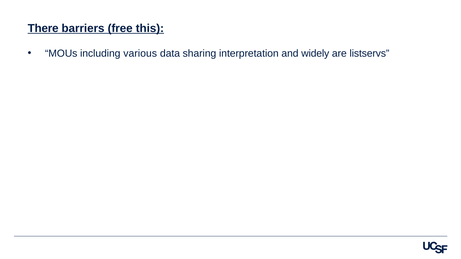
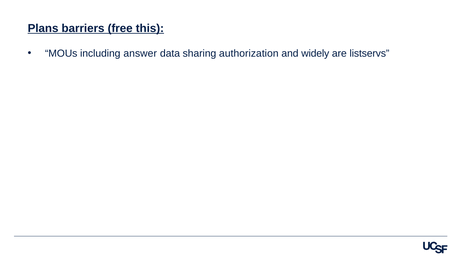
There: There -> Plans
various: various -> answer
interpretation: interpretation -> authorization
